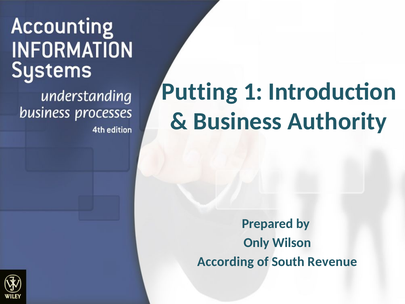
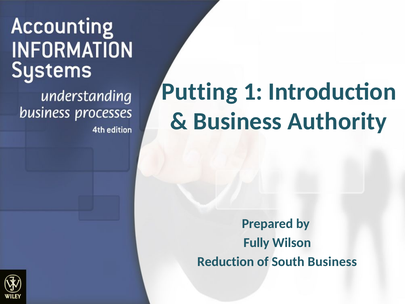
Only: Only -> Fully
According: According -> Reduction
South Revenue: Revenue -> Business
